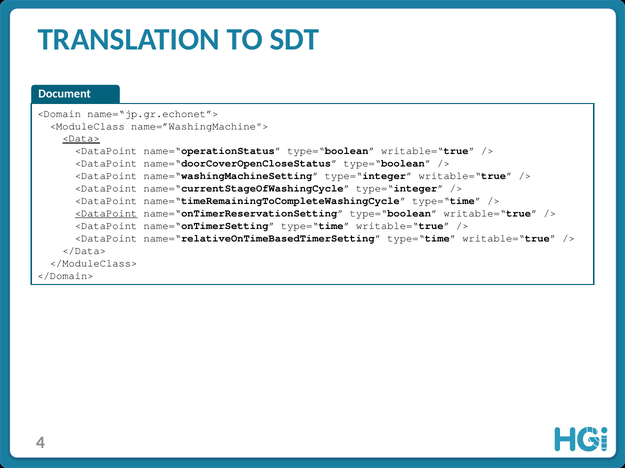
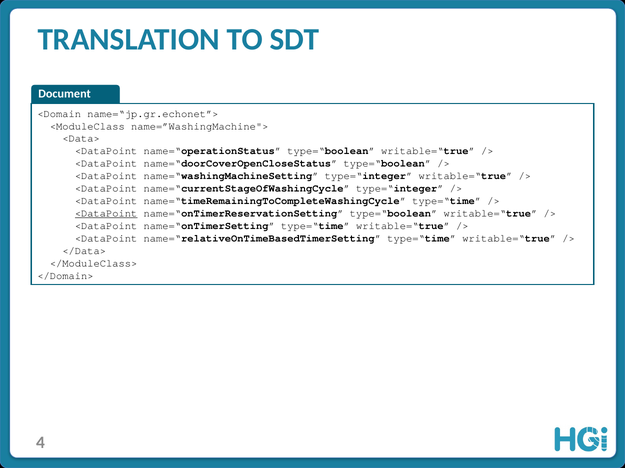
<Data> underline: present -> none
